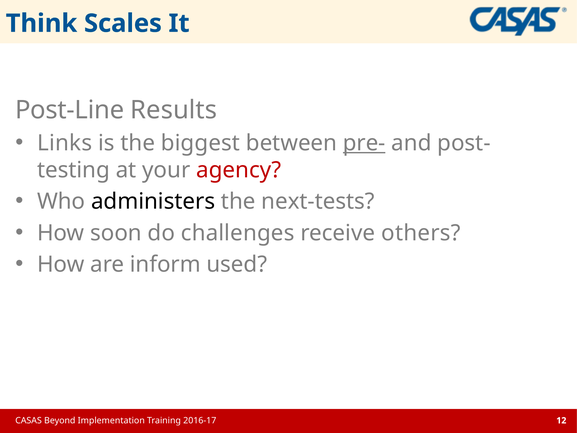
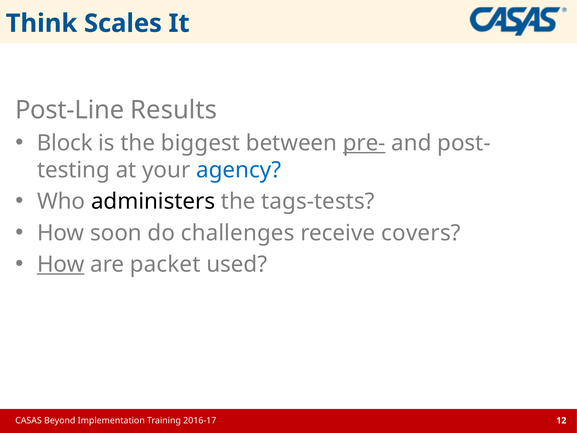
Links: Links -> Block
agency colour: red -> blue
next-tests: next-tests -> tags-tests
others: others -> covers
How at (61, 264) underline: none -> present
inform: inform -> packet
